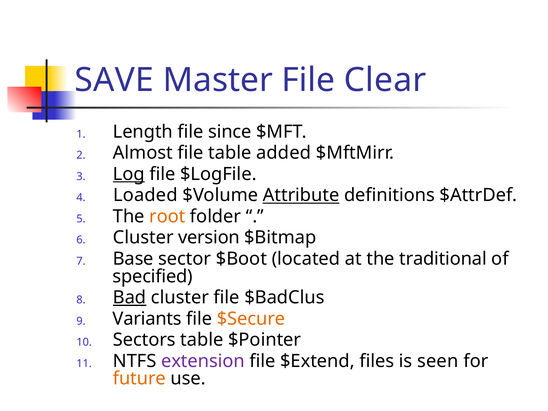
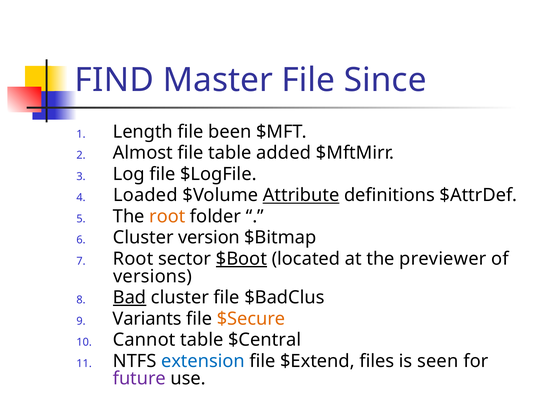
SAVE: SAVE -> FIND
Clear: Clear -> Since
since: since -> been
Log underline: present -> none
Base at (133, 259): Base -> Root
$Boot underline: none -> present
traditional: traditional -> previewer
specified: specified -> versions
Sectors: Sectors -> Cannot
$Pointer: $Pointer -> $Central
extension colour: purple -> blue
future colour: orange -> purple
